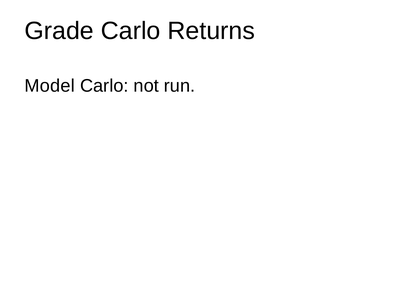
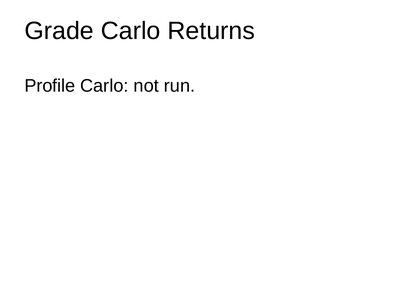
Model: Model -> Profile
